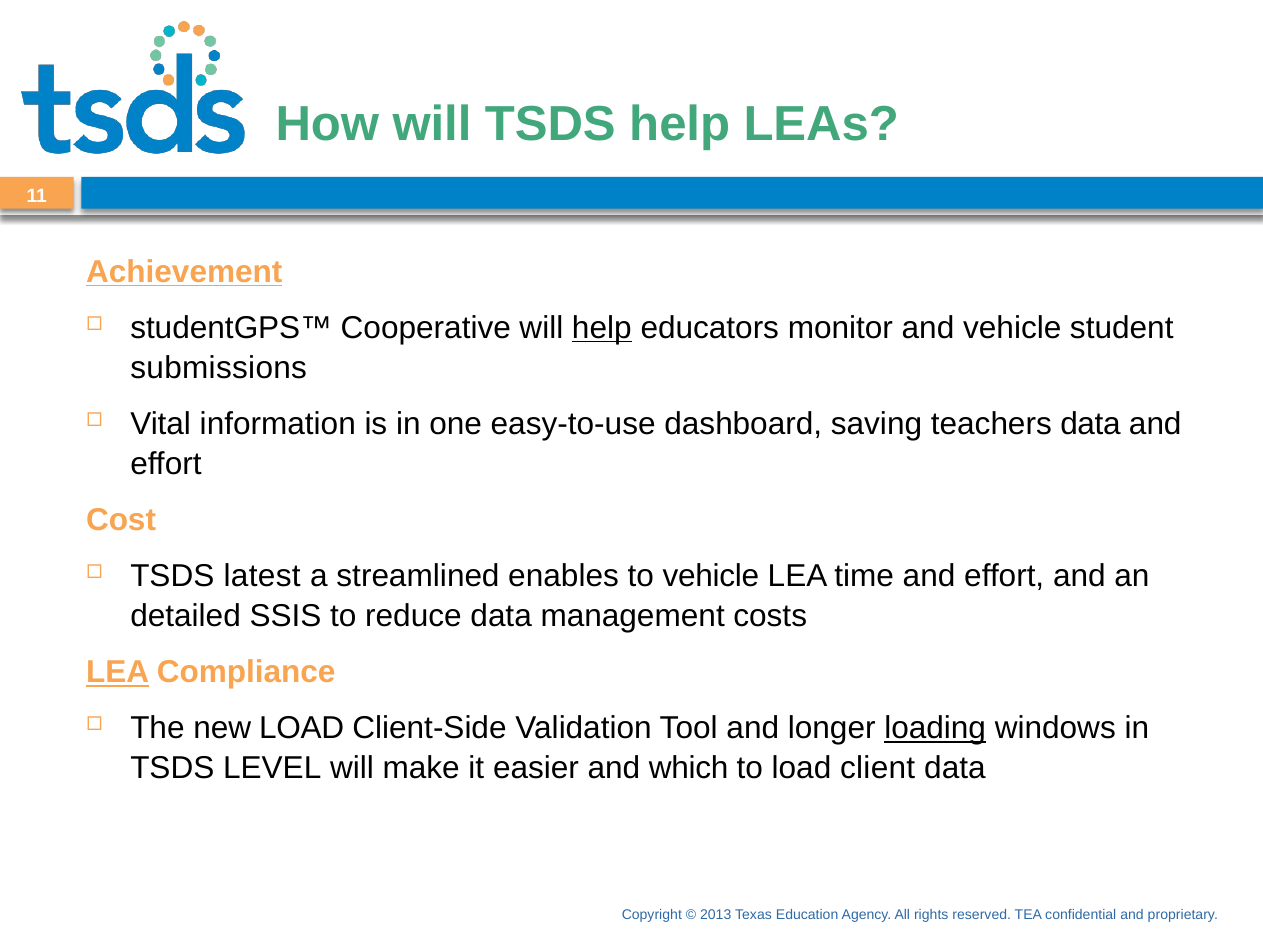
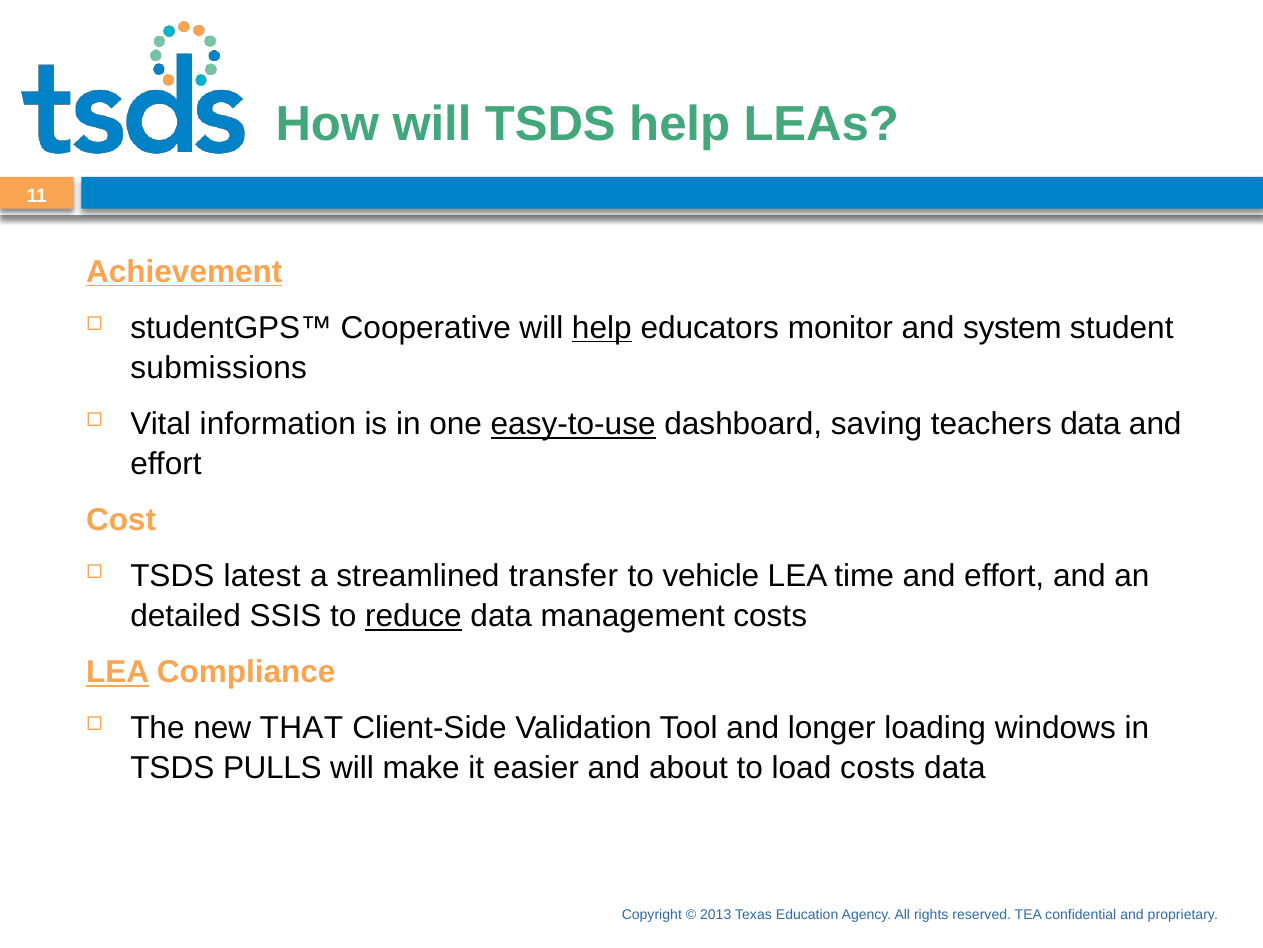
and vehicle: vehicle -> system
easy-to-use underline: none -> present
enables: enables -> transfer
reduce underline: none -> present
new LOAD: LOAD -> THAT
loading underline: present -> none
LEVEL: LEVEL -> PULLS
which: which -> about
load client: client -> costs
